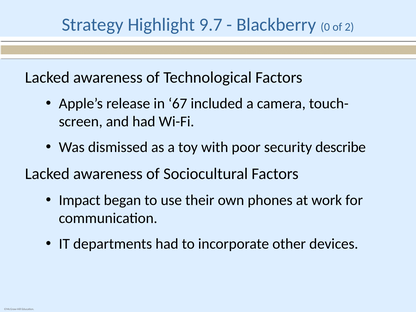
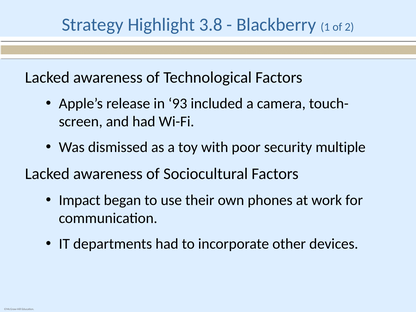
9.7: 9.7 -> 3.8
0: 0 -> 1
67: 67 -> 93
describe: describe -> multiple
